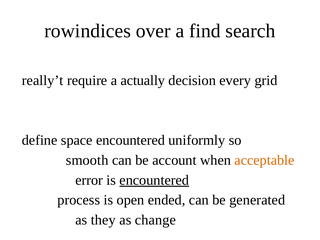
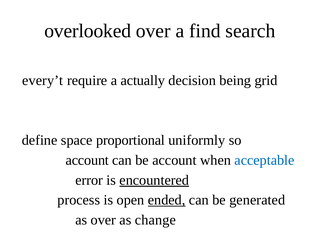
rowindices: rowindices -> overlooked
really’t: really’t -> every’t
every: every -> being
space encountered: encountered -> proportional
smooth at (87, 160): smooth -> account
acceptable colour: orange -> blue
ended underline: none -> present
as they: they -> over
